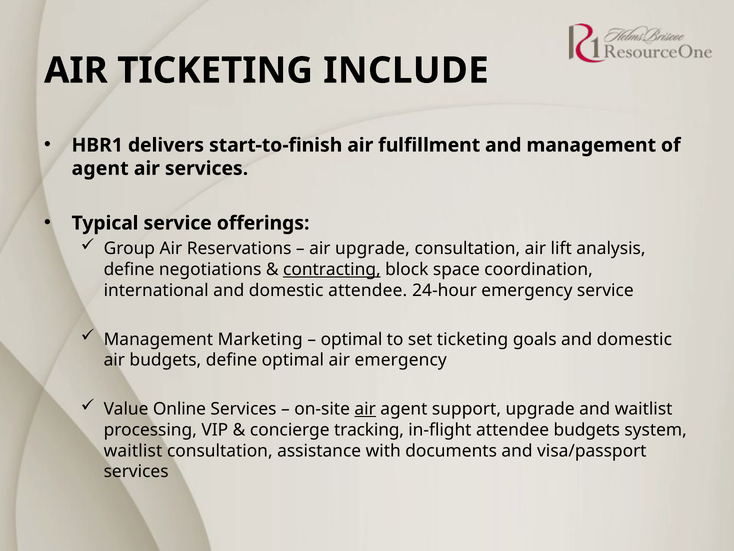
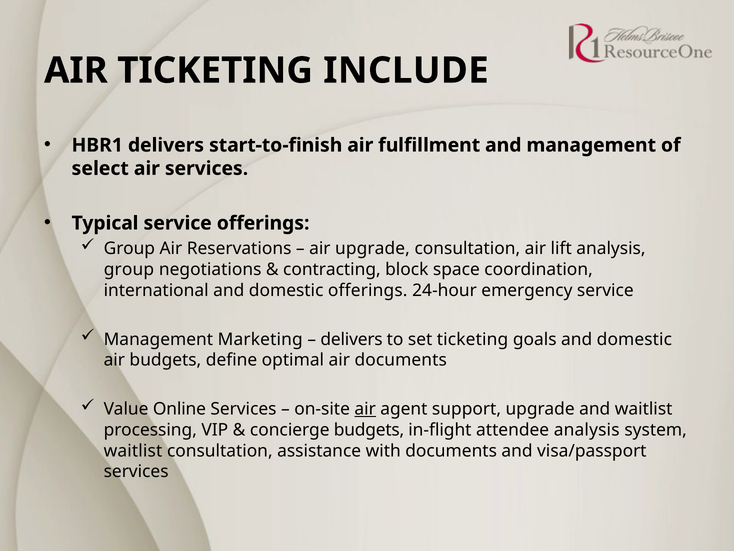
agent at (100, 168): agent -> select
define at (129, 269): define -> group
contracting underline: present -> none
domestic attendee: attendee -> offerings
optimal at (352, 339): optimal -> delivers
air emergency: emergency -> documents
concierge tracking: tracking -> budgets
attendee budgets: budgets -> analysis
